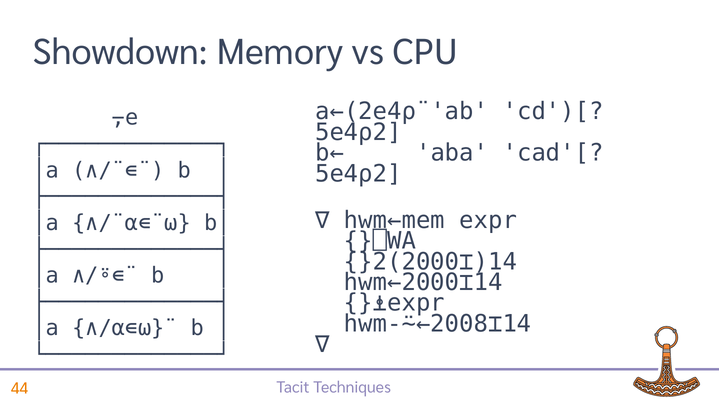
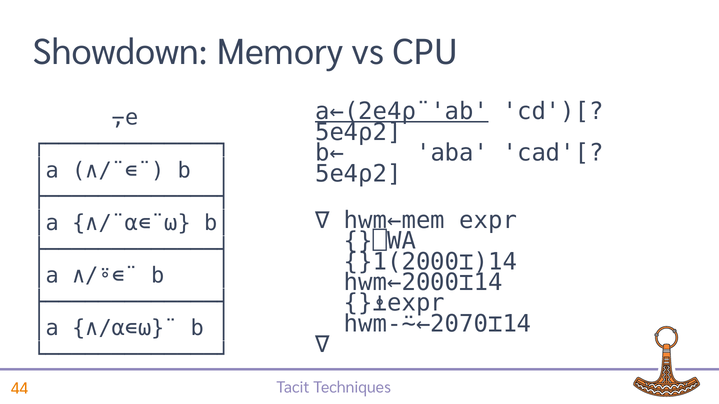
a←(2e4⍴¨'ab underline: none -> present
}2(2000⌶)14: }2(2000⌶)14 -> }1(2000⌶)14
hwm-⍨←2008⌶14: hwm-⍨←2008⌶14 -> hwm-⍨←2070⌶14
